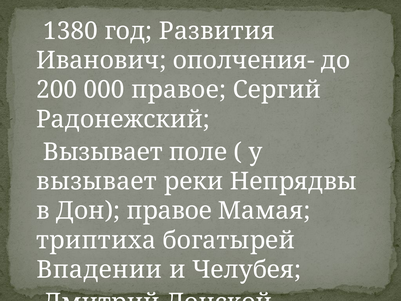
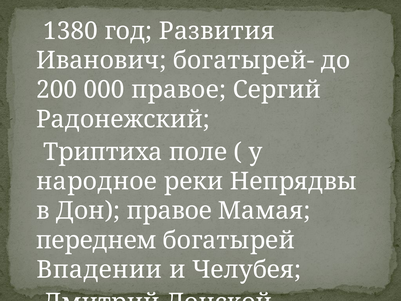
ополчения-: ополчения- -> богатырей-
Вызывает at (103, 152): Вызывает -> Триптиха
вызывает at (97, 181): вызывает -> народное
триптиха: триптиха -> переднем
